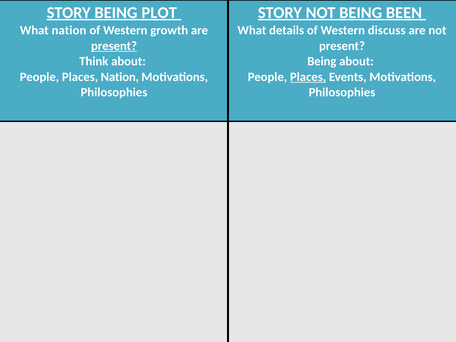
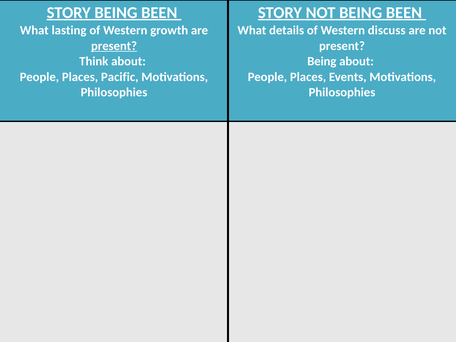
STORY BEING PLOT: PLOT -> BEEN
What nation: nation -> lasting
Places Nation: Nation -> Pacific
Places at (308, 77) underline: present -> none
